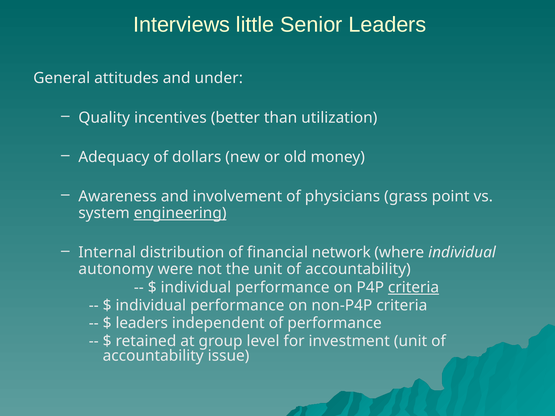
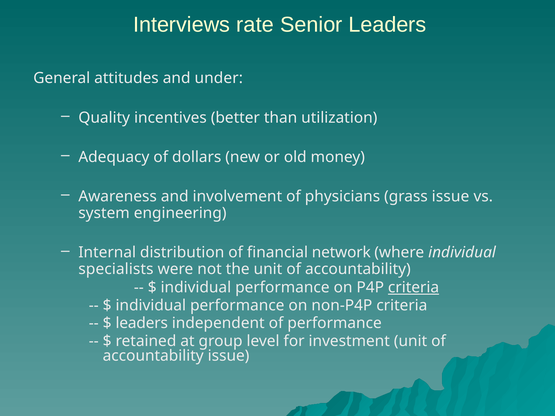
little: little -> rate
grass point: point -> issue
engineering underline: present -> none
autonomy: autonomy -> specialists
